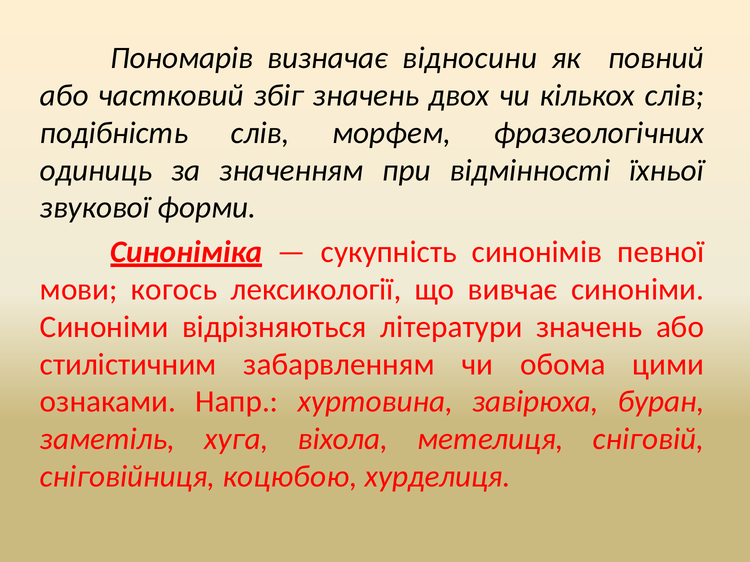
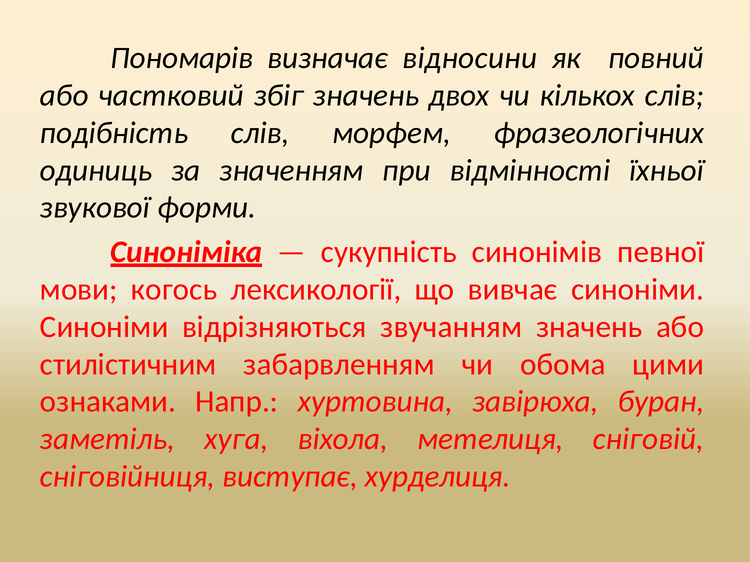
літератури: літератури -> звучанням
коцюбою: коцюбою -> виступає
